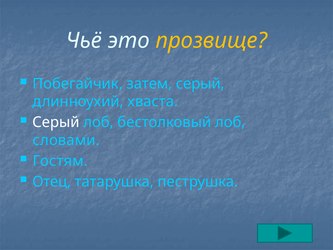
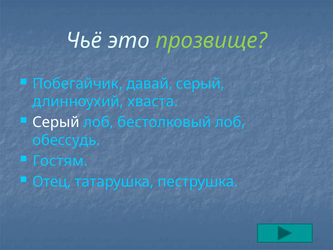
прозвище colour: yellow -> light green
затем: затем -> давай
словами: словами -> обессудь
